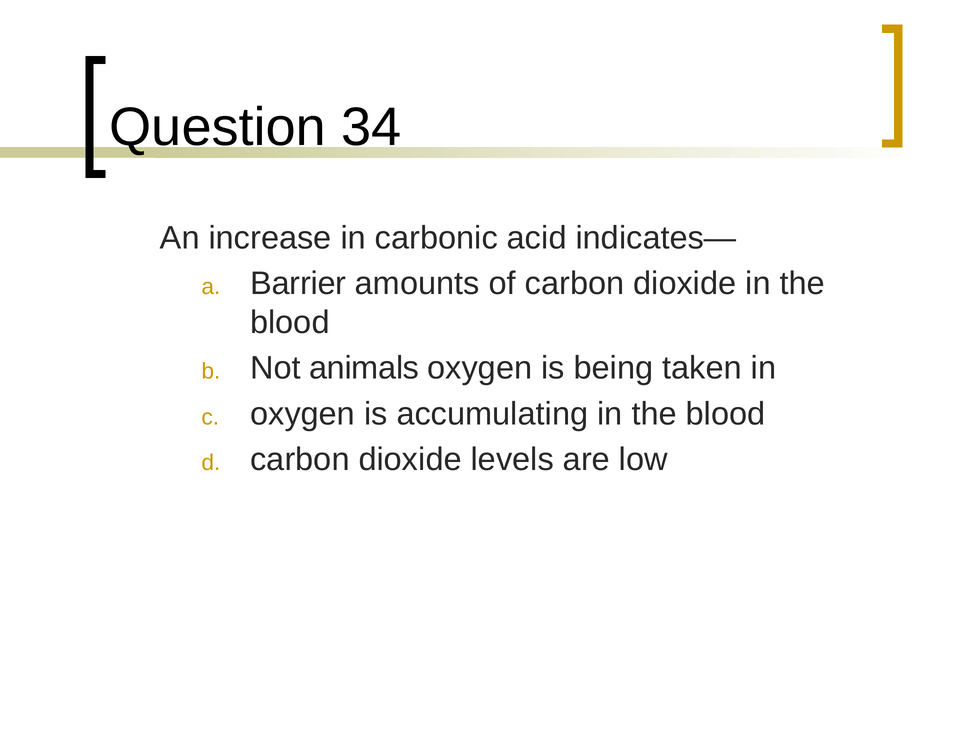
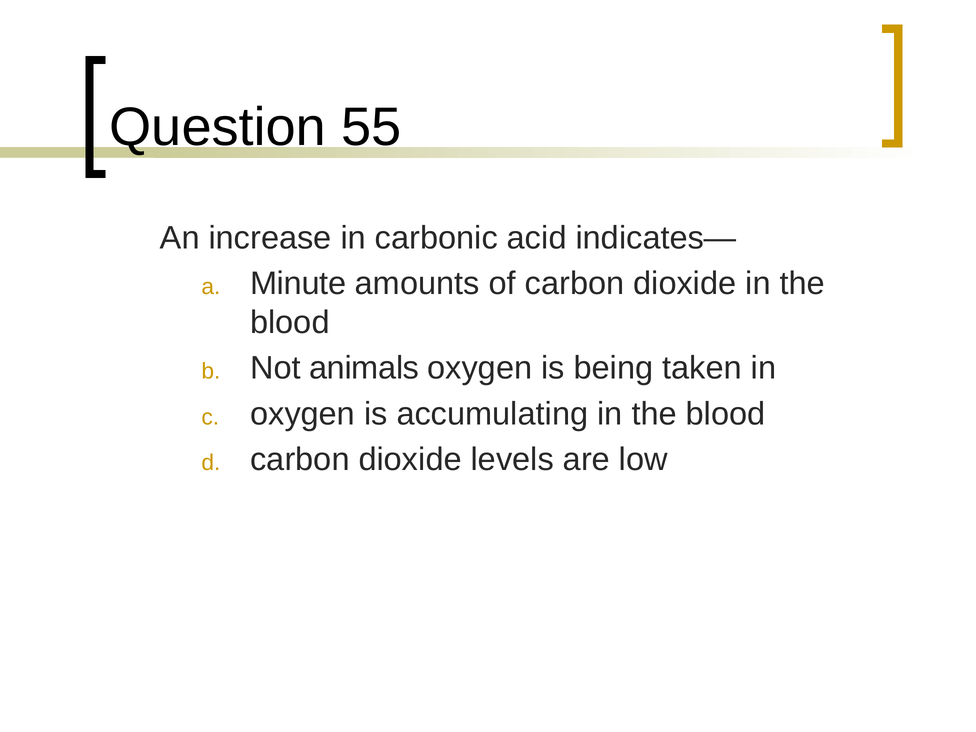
34: 34 -> 55
Barrier: Barrier -> Minute
